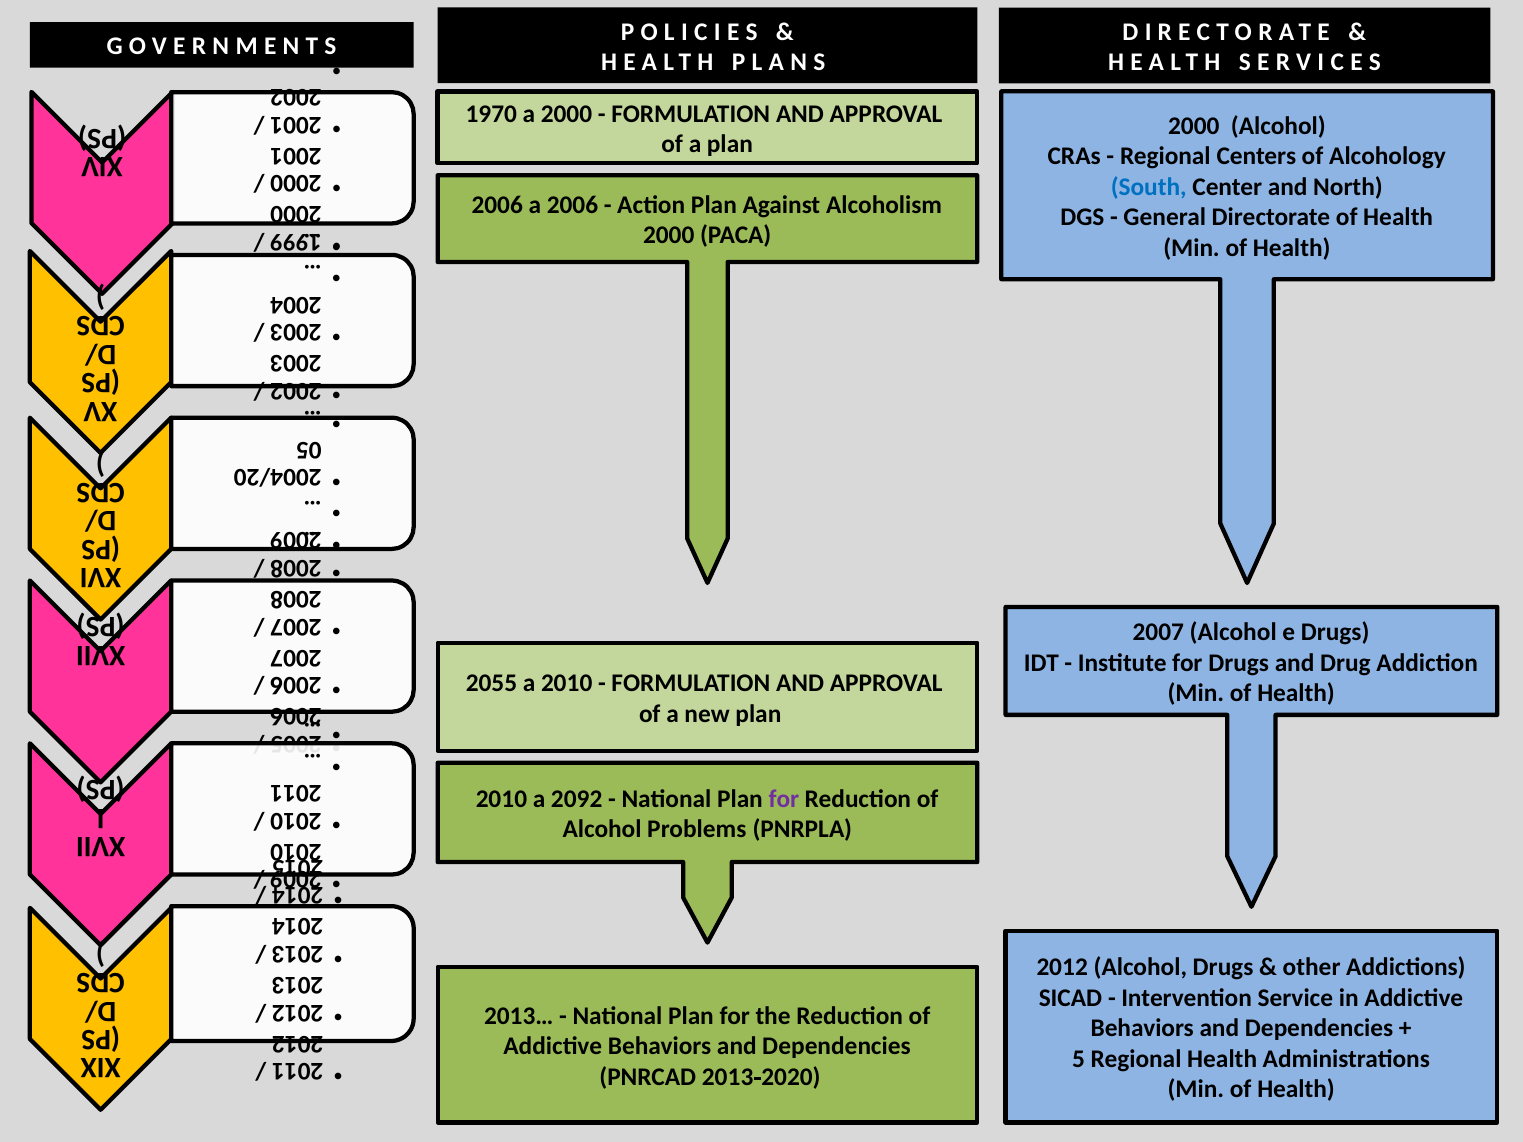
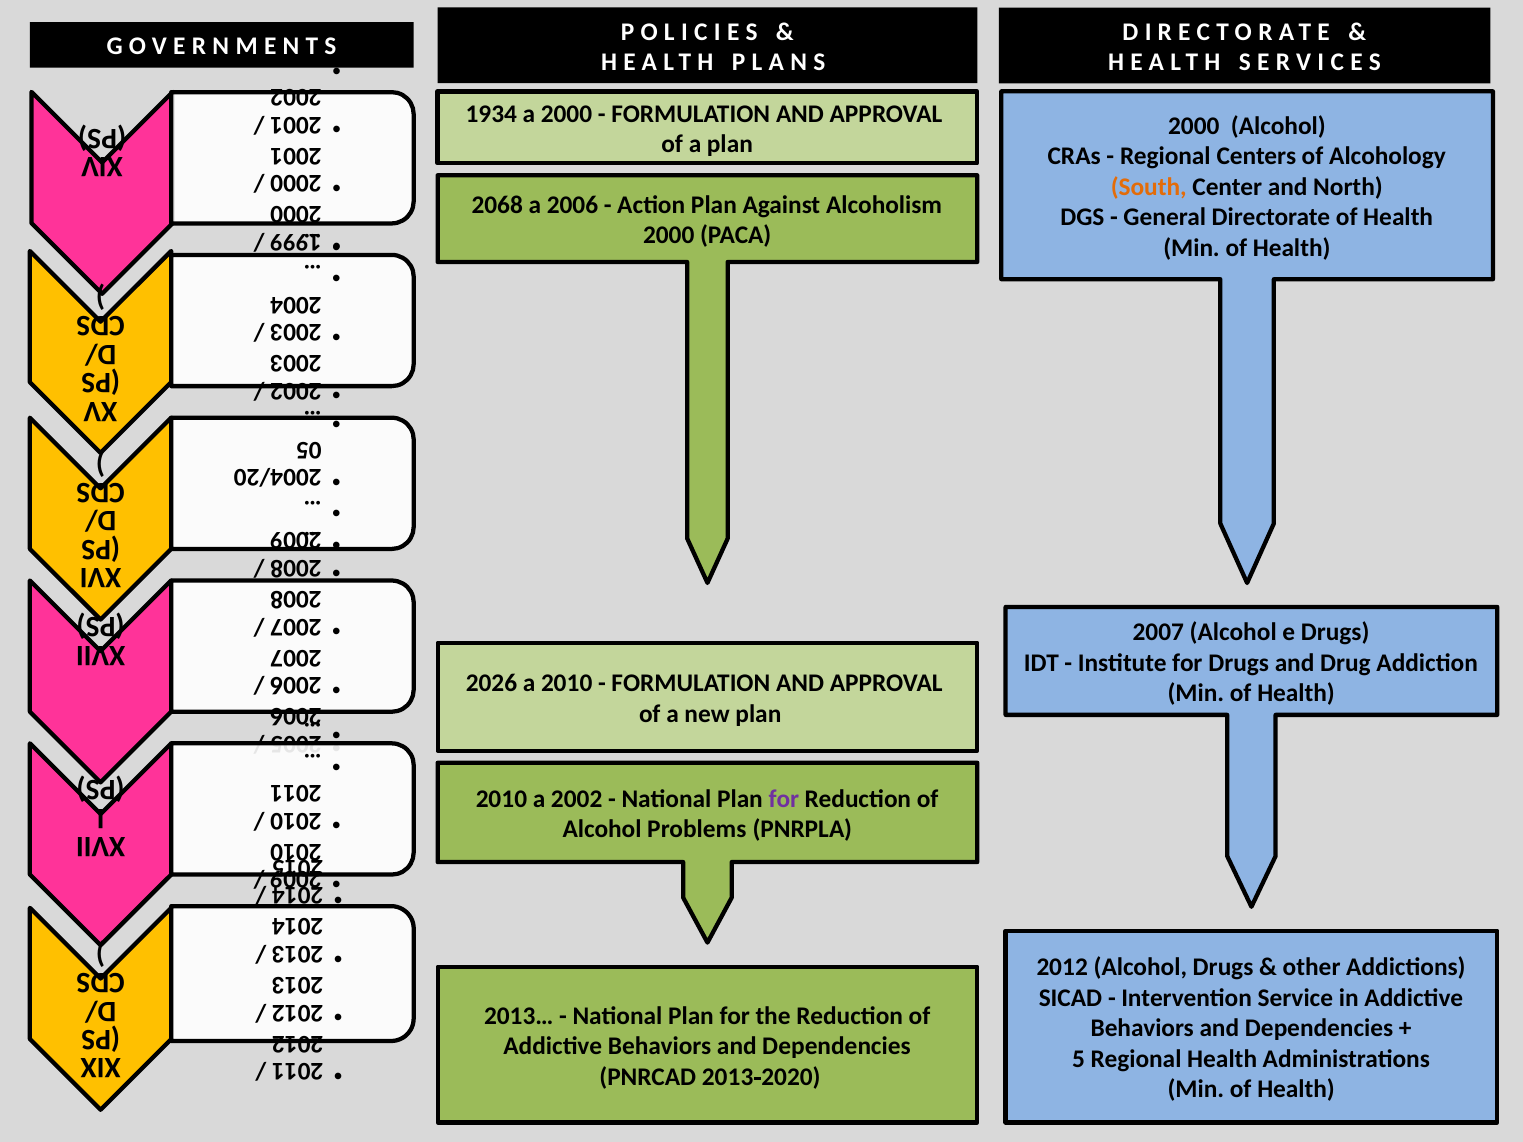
1970: 1970 -> 1934
South colour: blue -> orange
2006 at (497, 205): 2006 -> 2068
2055: 2055 -> 2026
2092: 2092 -> 2002
